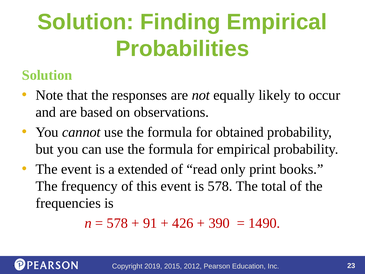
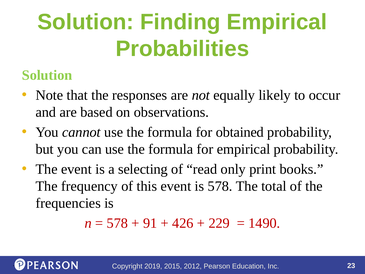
extended: extended -> selecting
390: 390 -> 229
